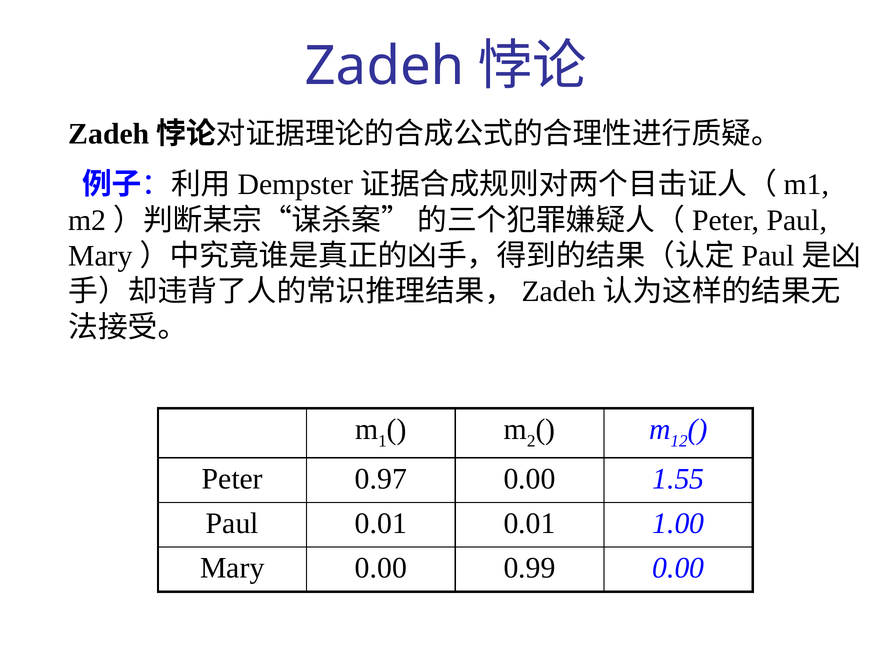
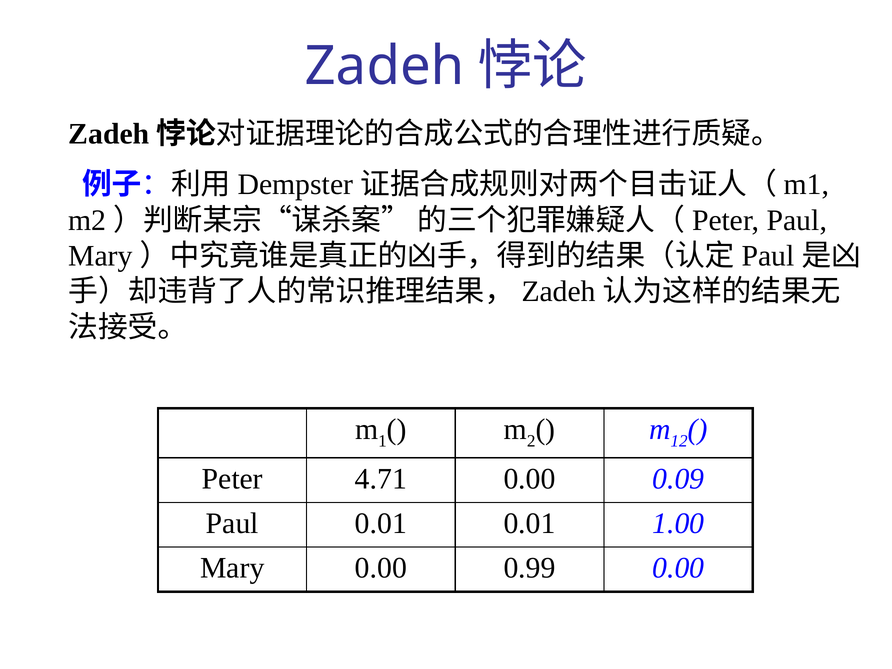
0.97: 0.97 -> 4.71
1.55: 1.55 -> 0.09
